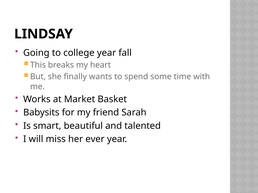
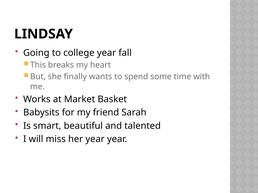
her ever: ever -> year
